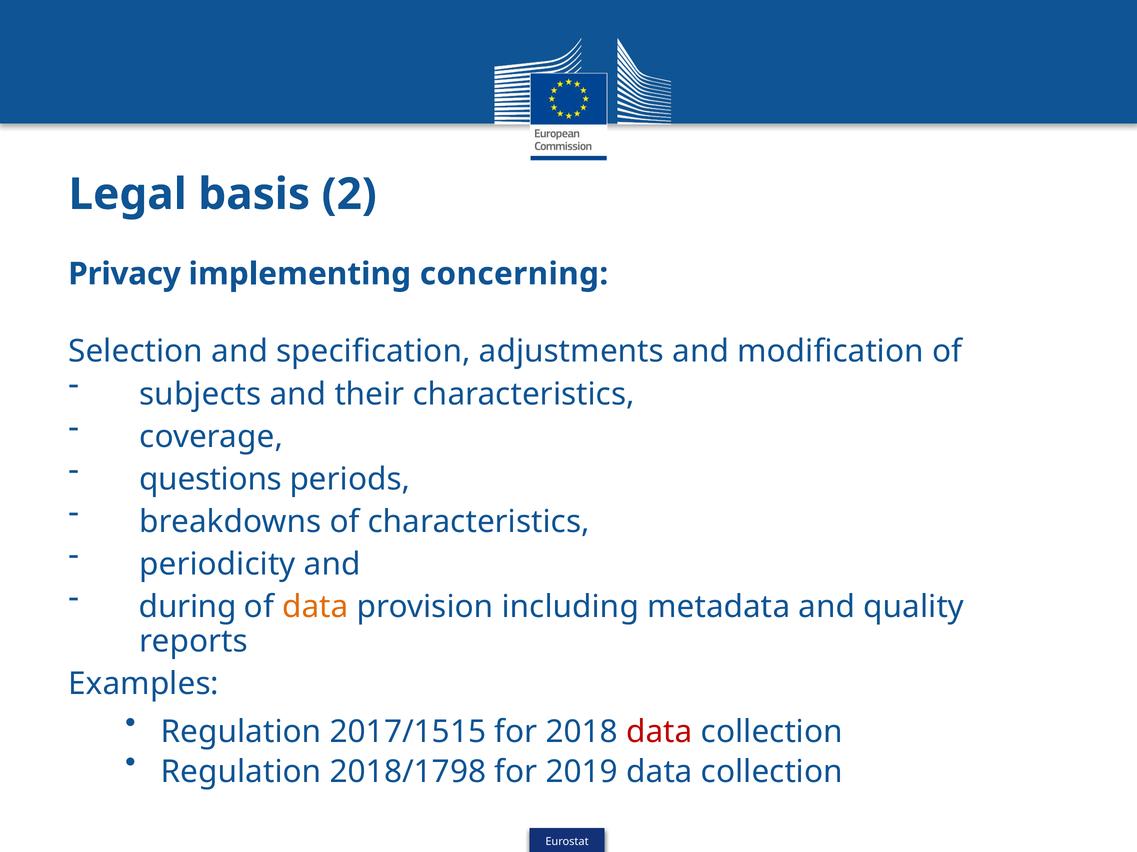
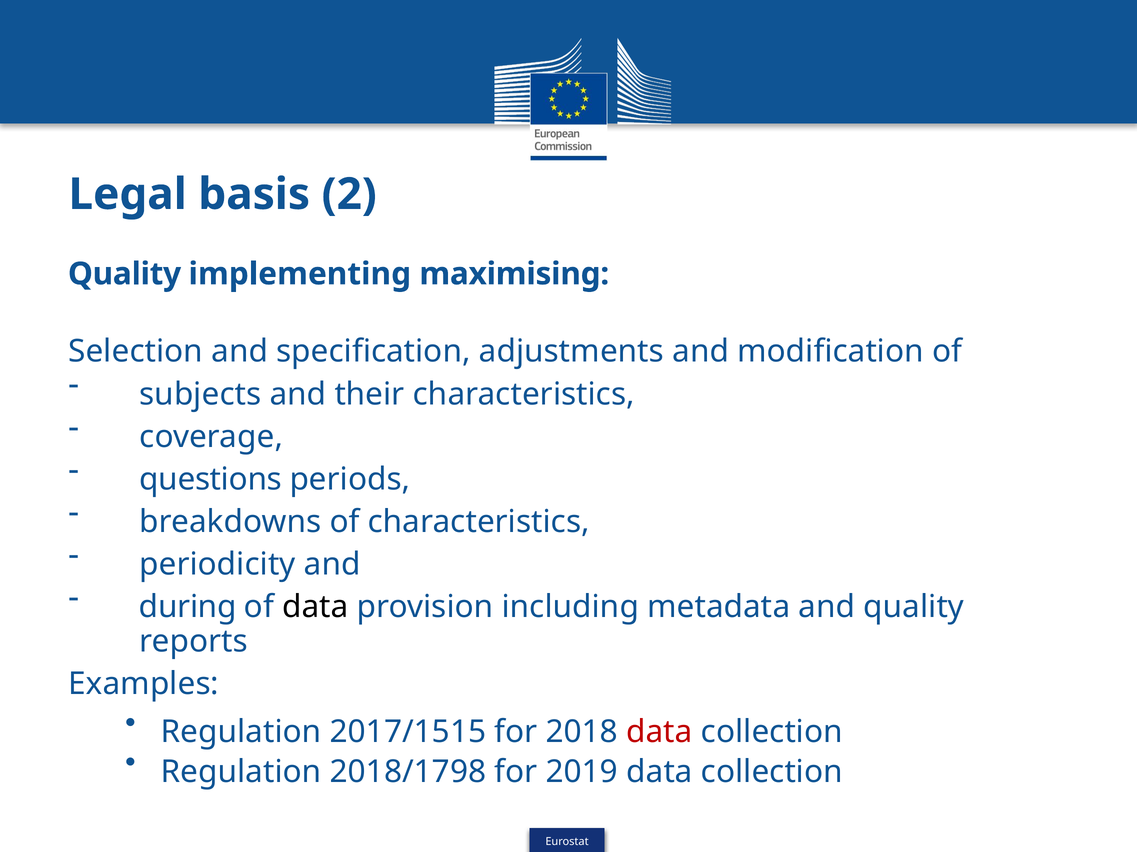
Privacy at (125, 274): Privacy -> Quality
concerning: concerning -> maximising
data at (315, 608) colour: orange -> black
